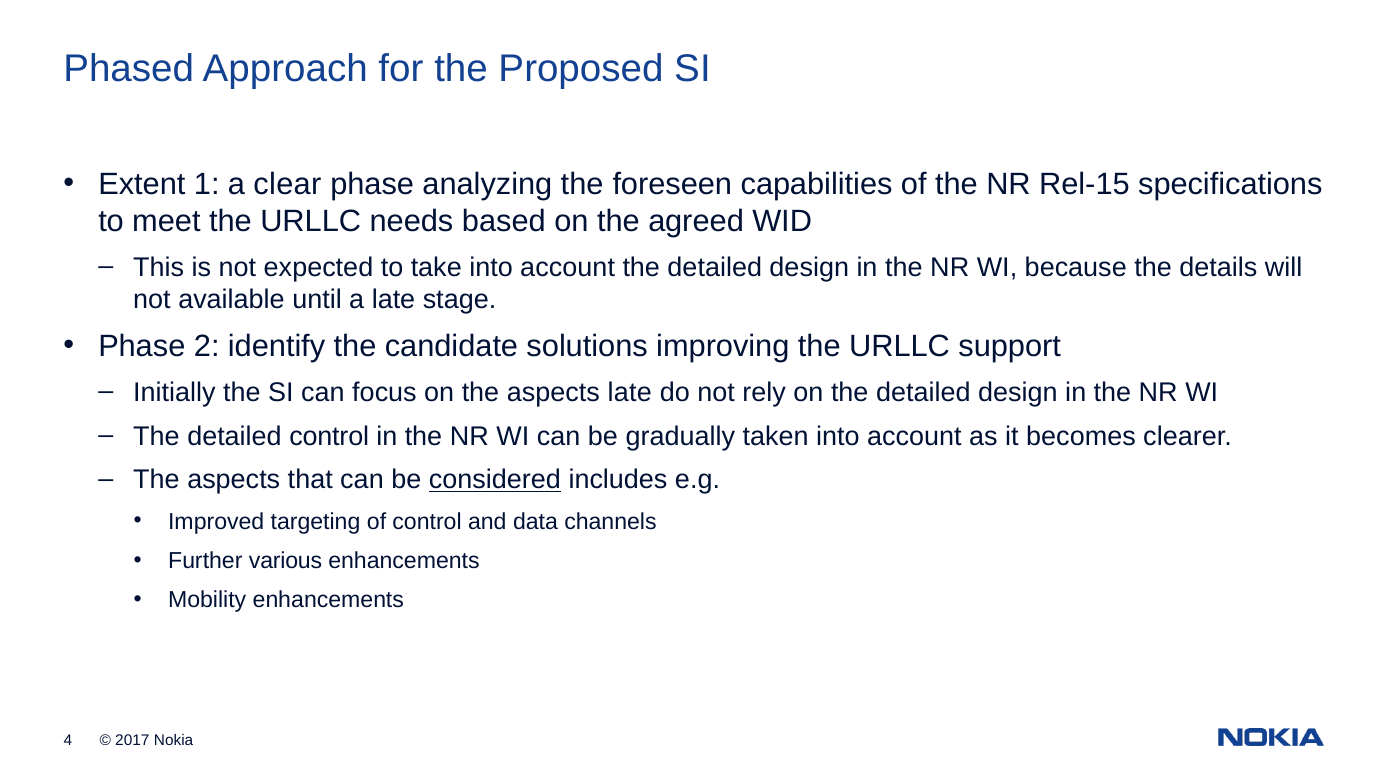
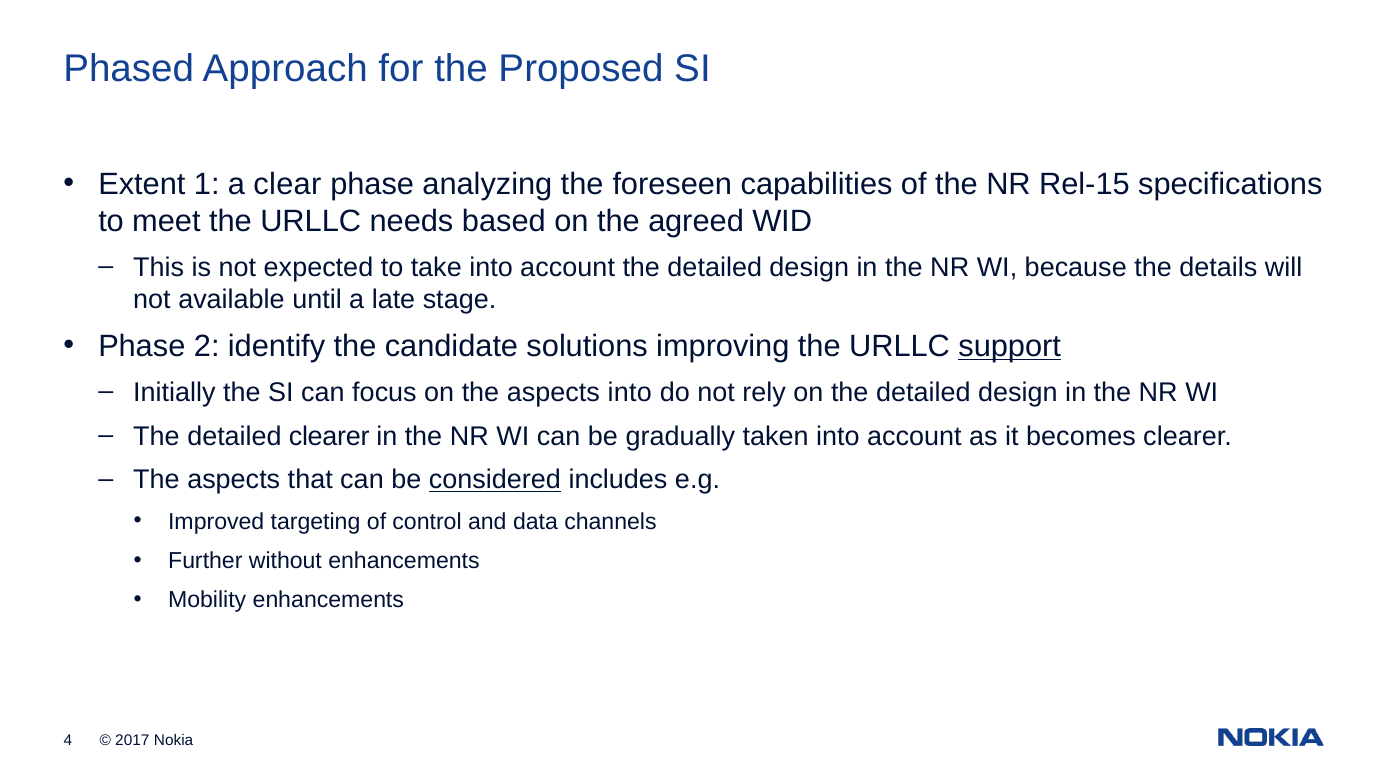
support underline: none -> present
aspects late: late -> into
detailed control: control -> clearer
various: various -> without
